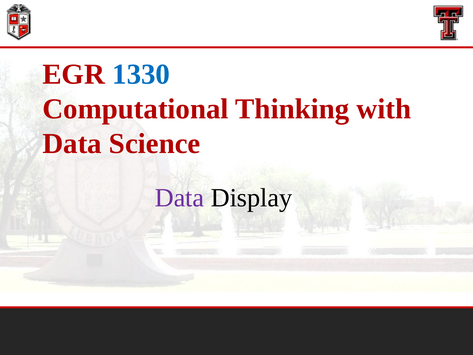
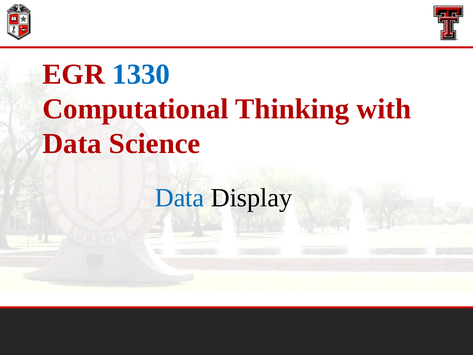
Data at (179, 198) colour: purple -> blue
